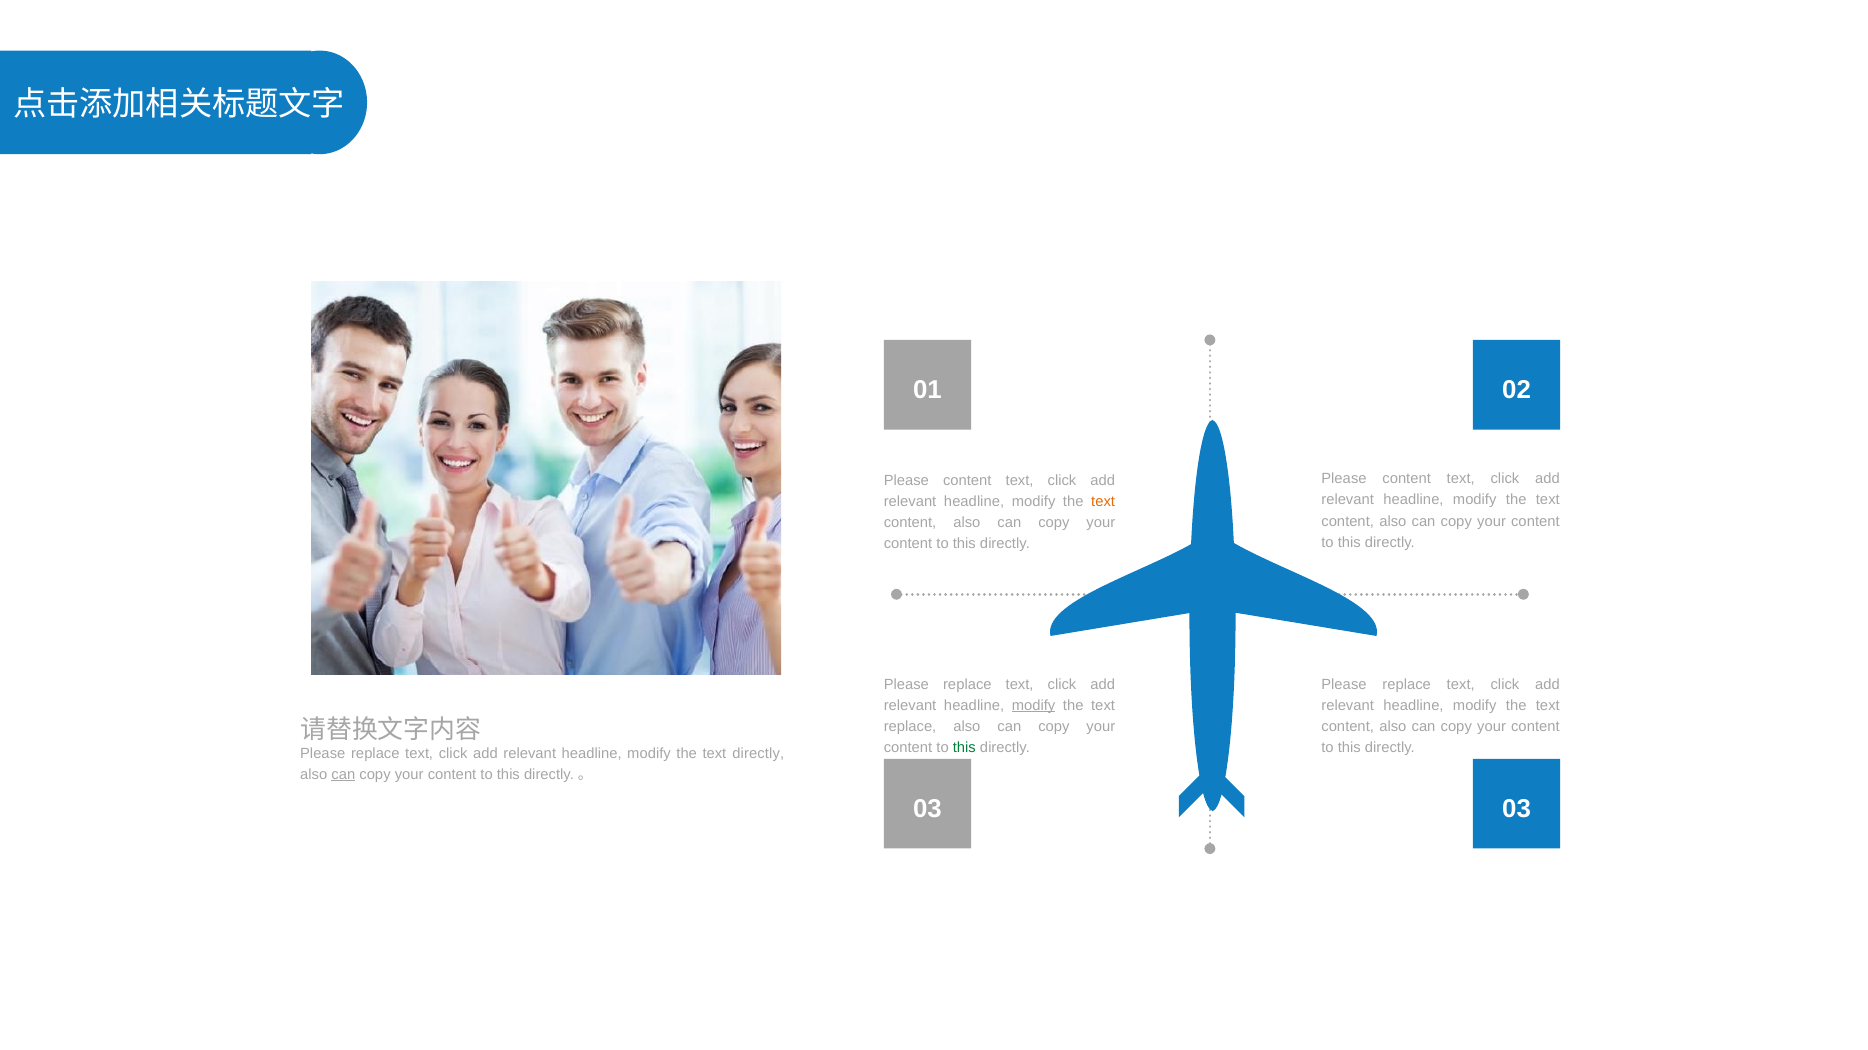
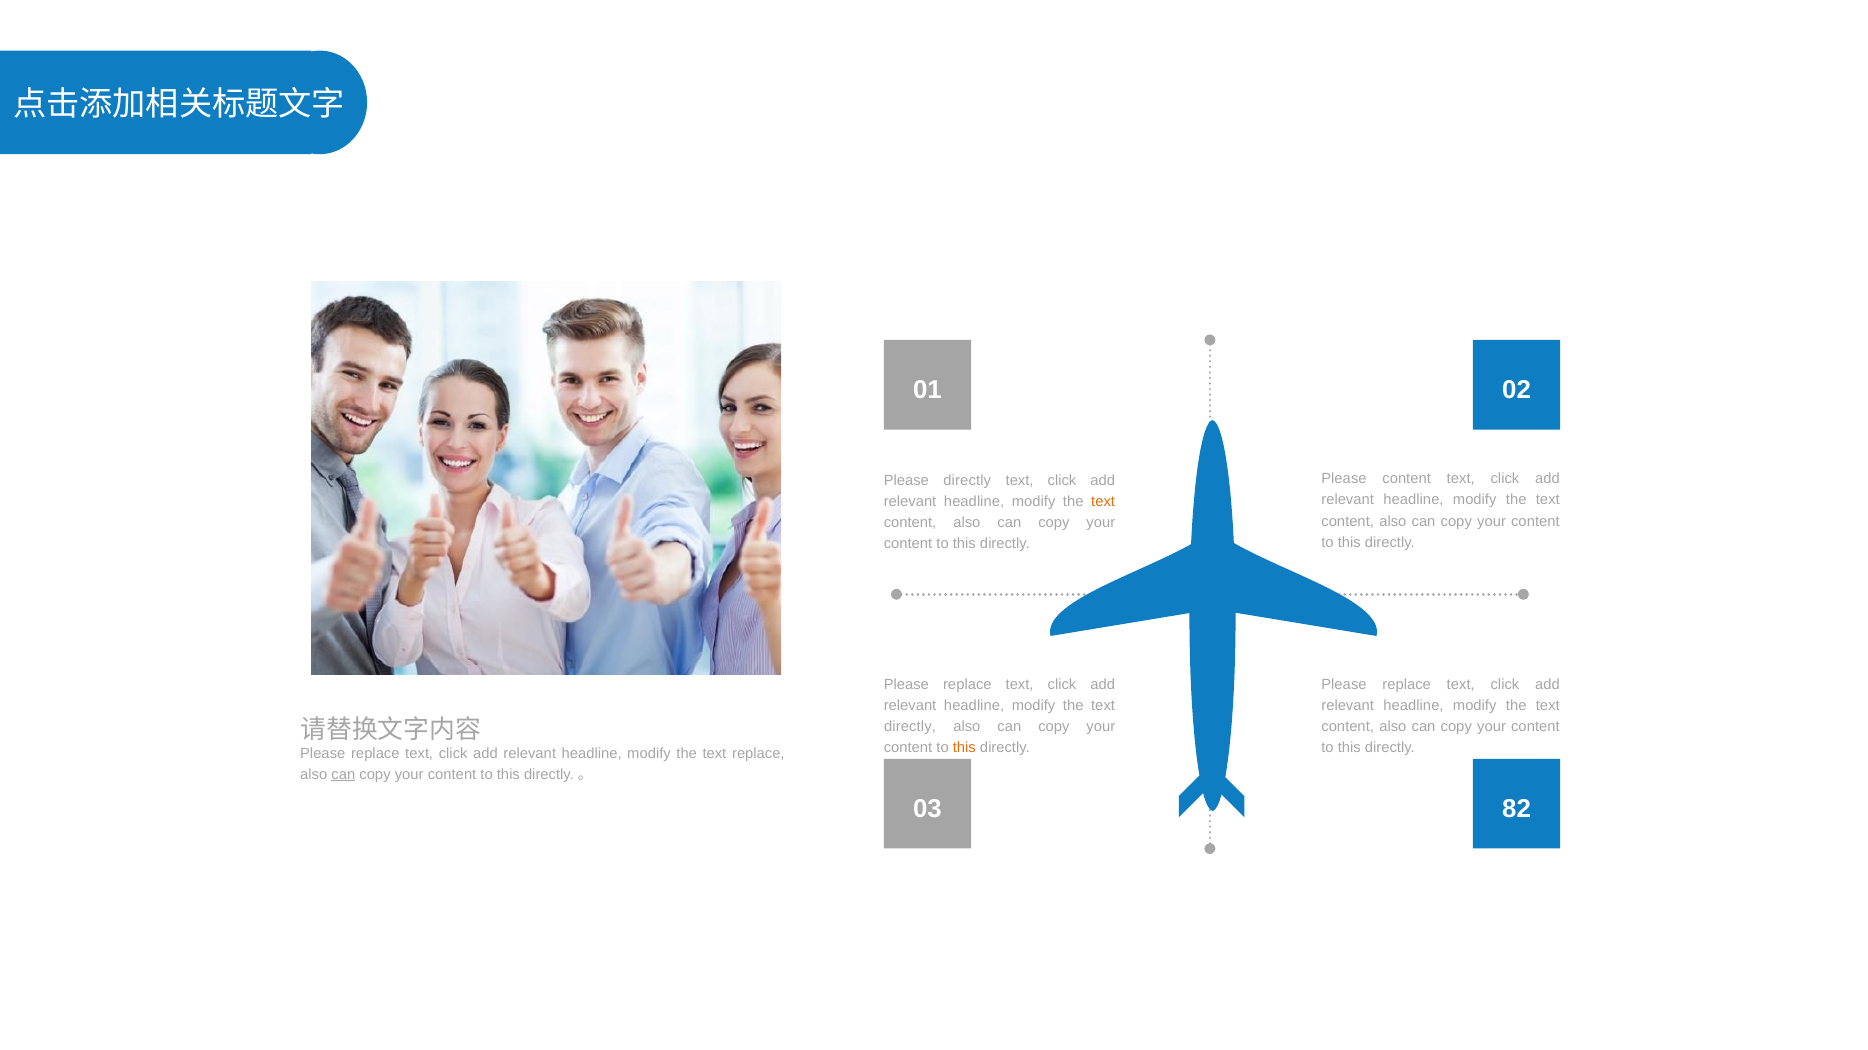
content at (967, 481): content -> directly
modify at (1034, 706) underline: present -> none
replace at (910, 727): replace -> directly
this at (964, 748) colour: green -> orange
text directly: directly -> replace
03 03: 03 -> 82
